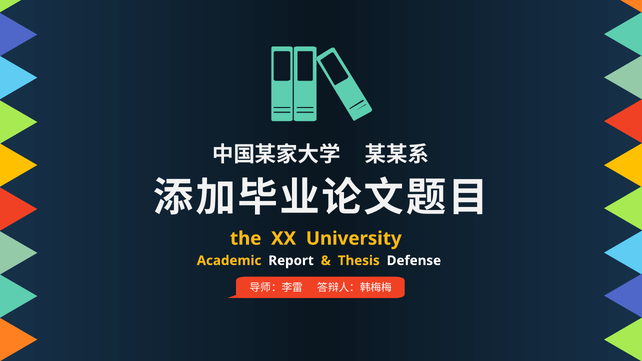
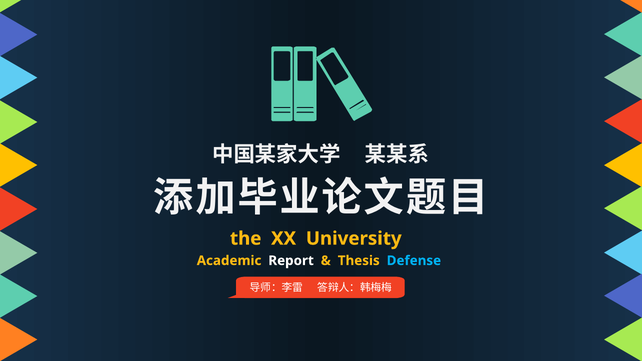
Defense colour: white -> light blue
